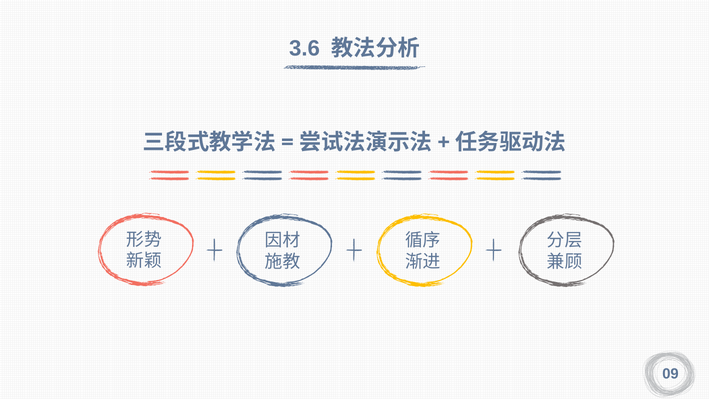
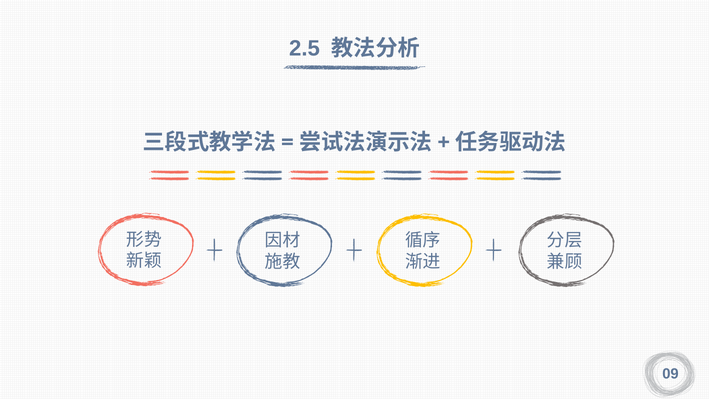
3.6: 3.6 -> 2.5
